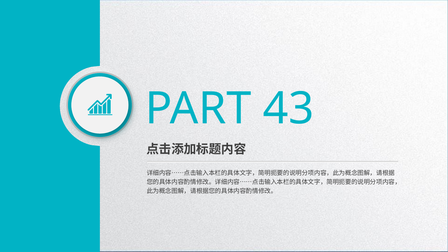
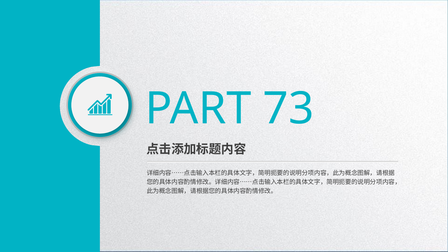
43: 43 -> 73
